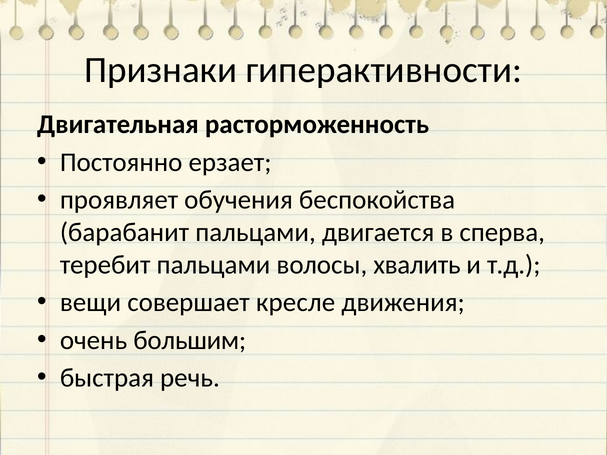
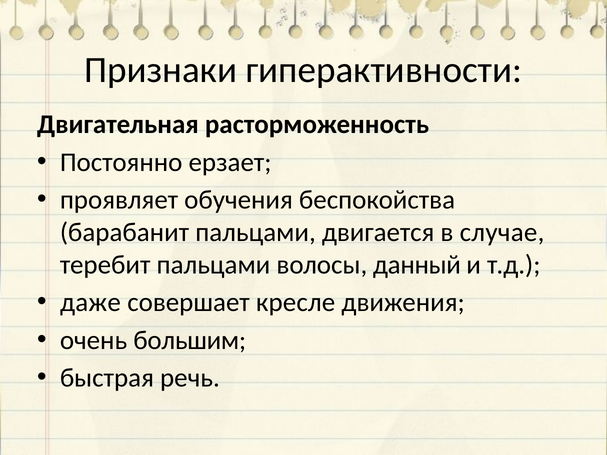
сперва: сперва -> случае
хвалить: хвалить -> данный
вещи: вещи -> даже
